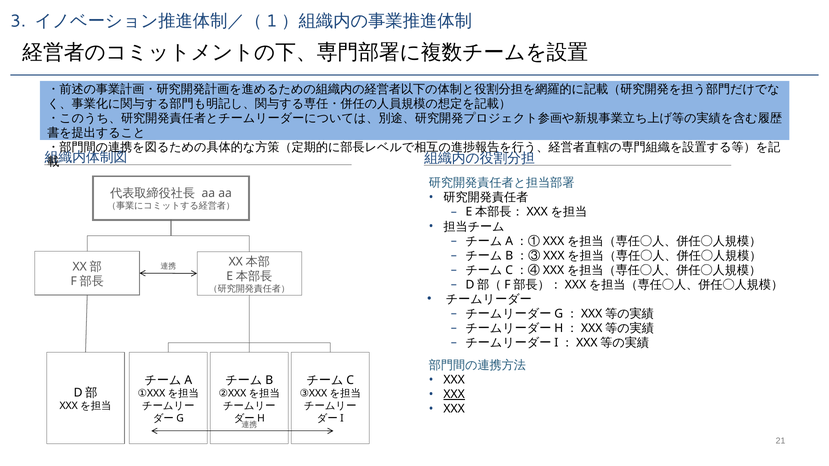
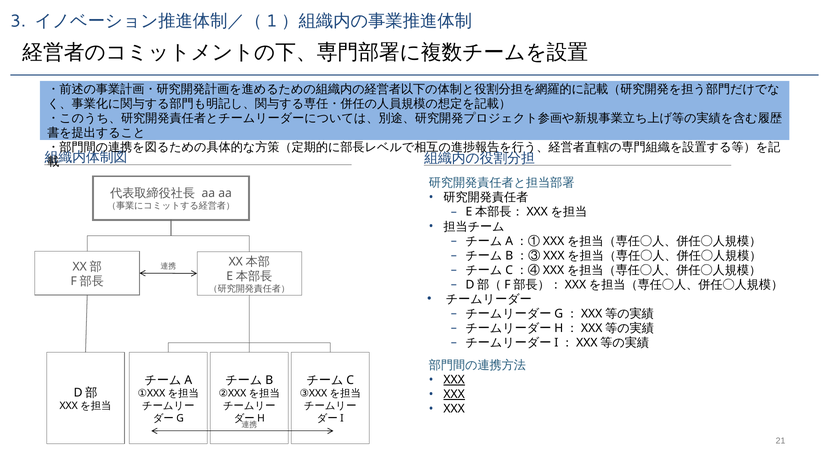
XXX at (454, 380) underline: none -> present
